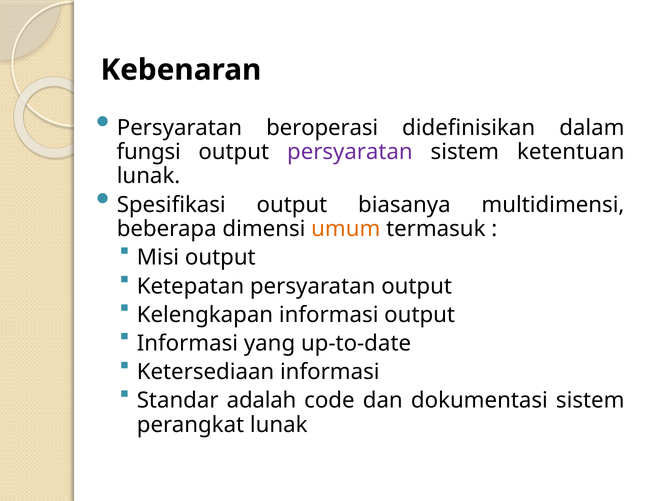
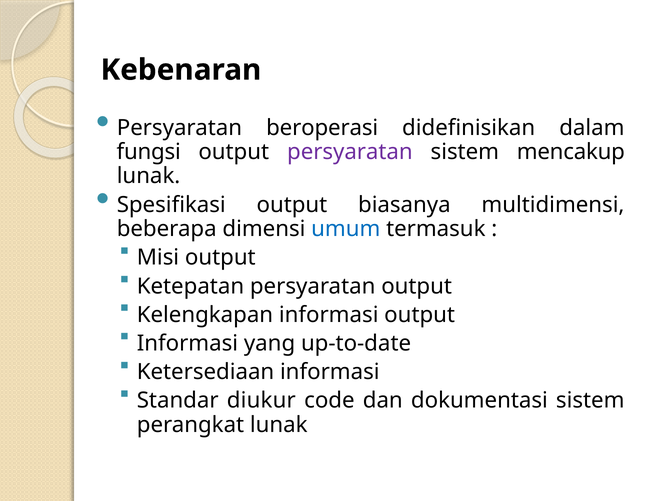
ketentuan: ketentuan -> mencakup
umum colour: orange -> blue
adalah: adalah -> diukur
